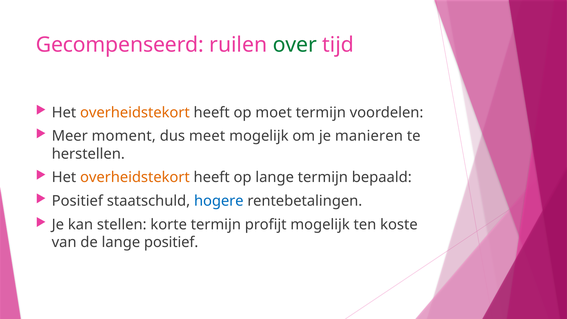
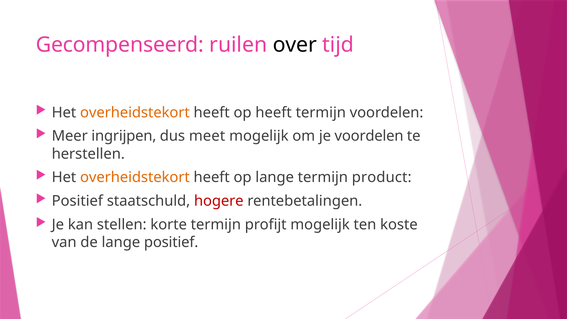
over colour: green -> black
op moet: moet -> heeft
moment: moment -> ingrijpen
je manieren: manieren -> voordelen
bepaald: bepaald -> product
hogere colour: blue -> red
